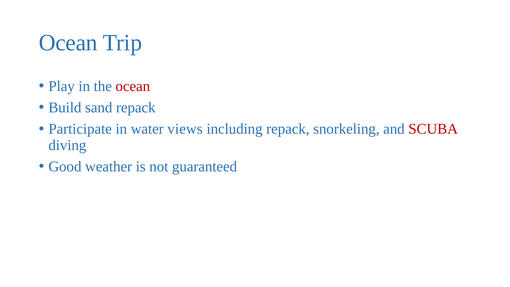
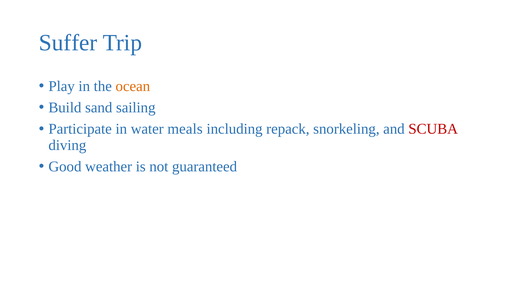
Ocean at (68, 43): Ocean -> Suffer
ocean at (133, 86) colour: red -> orange
sand repack: repack -> sailing
views: views -> meals
